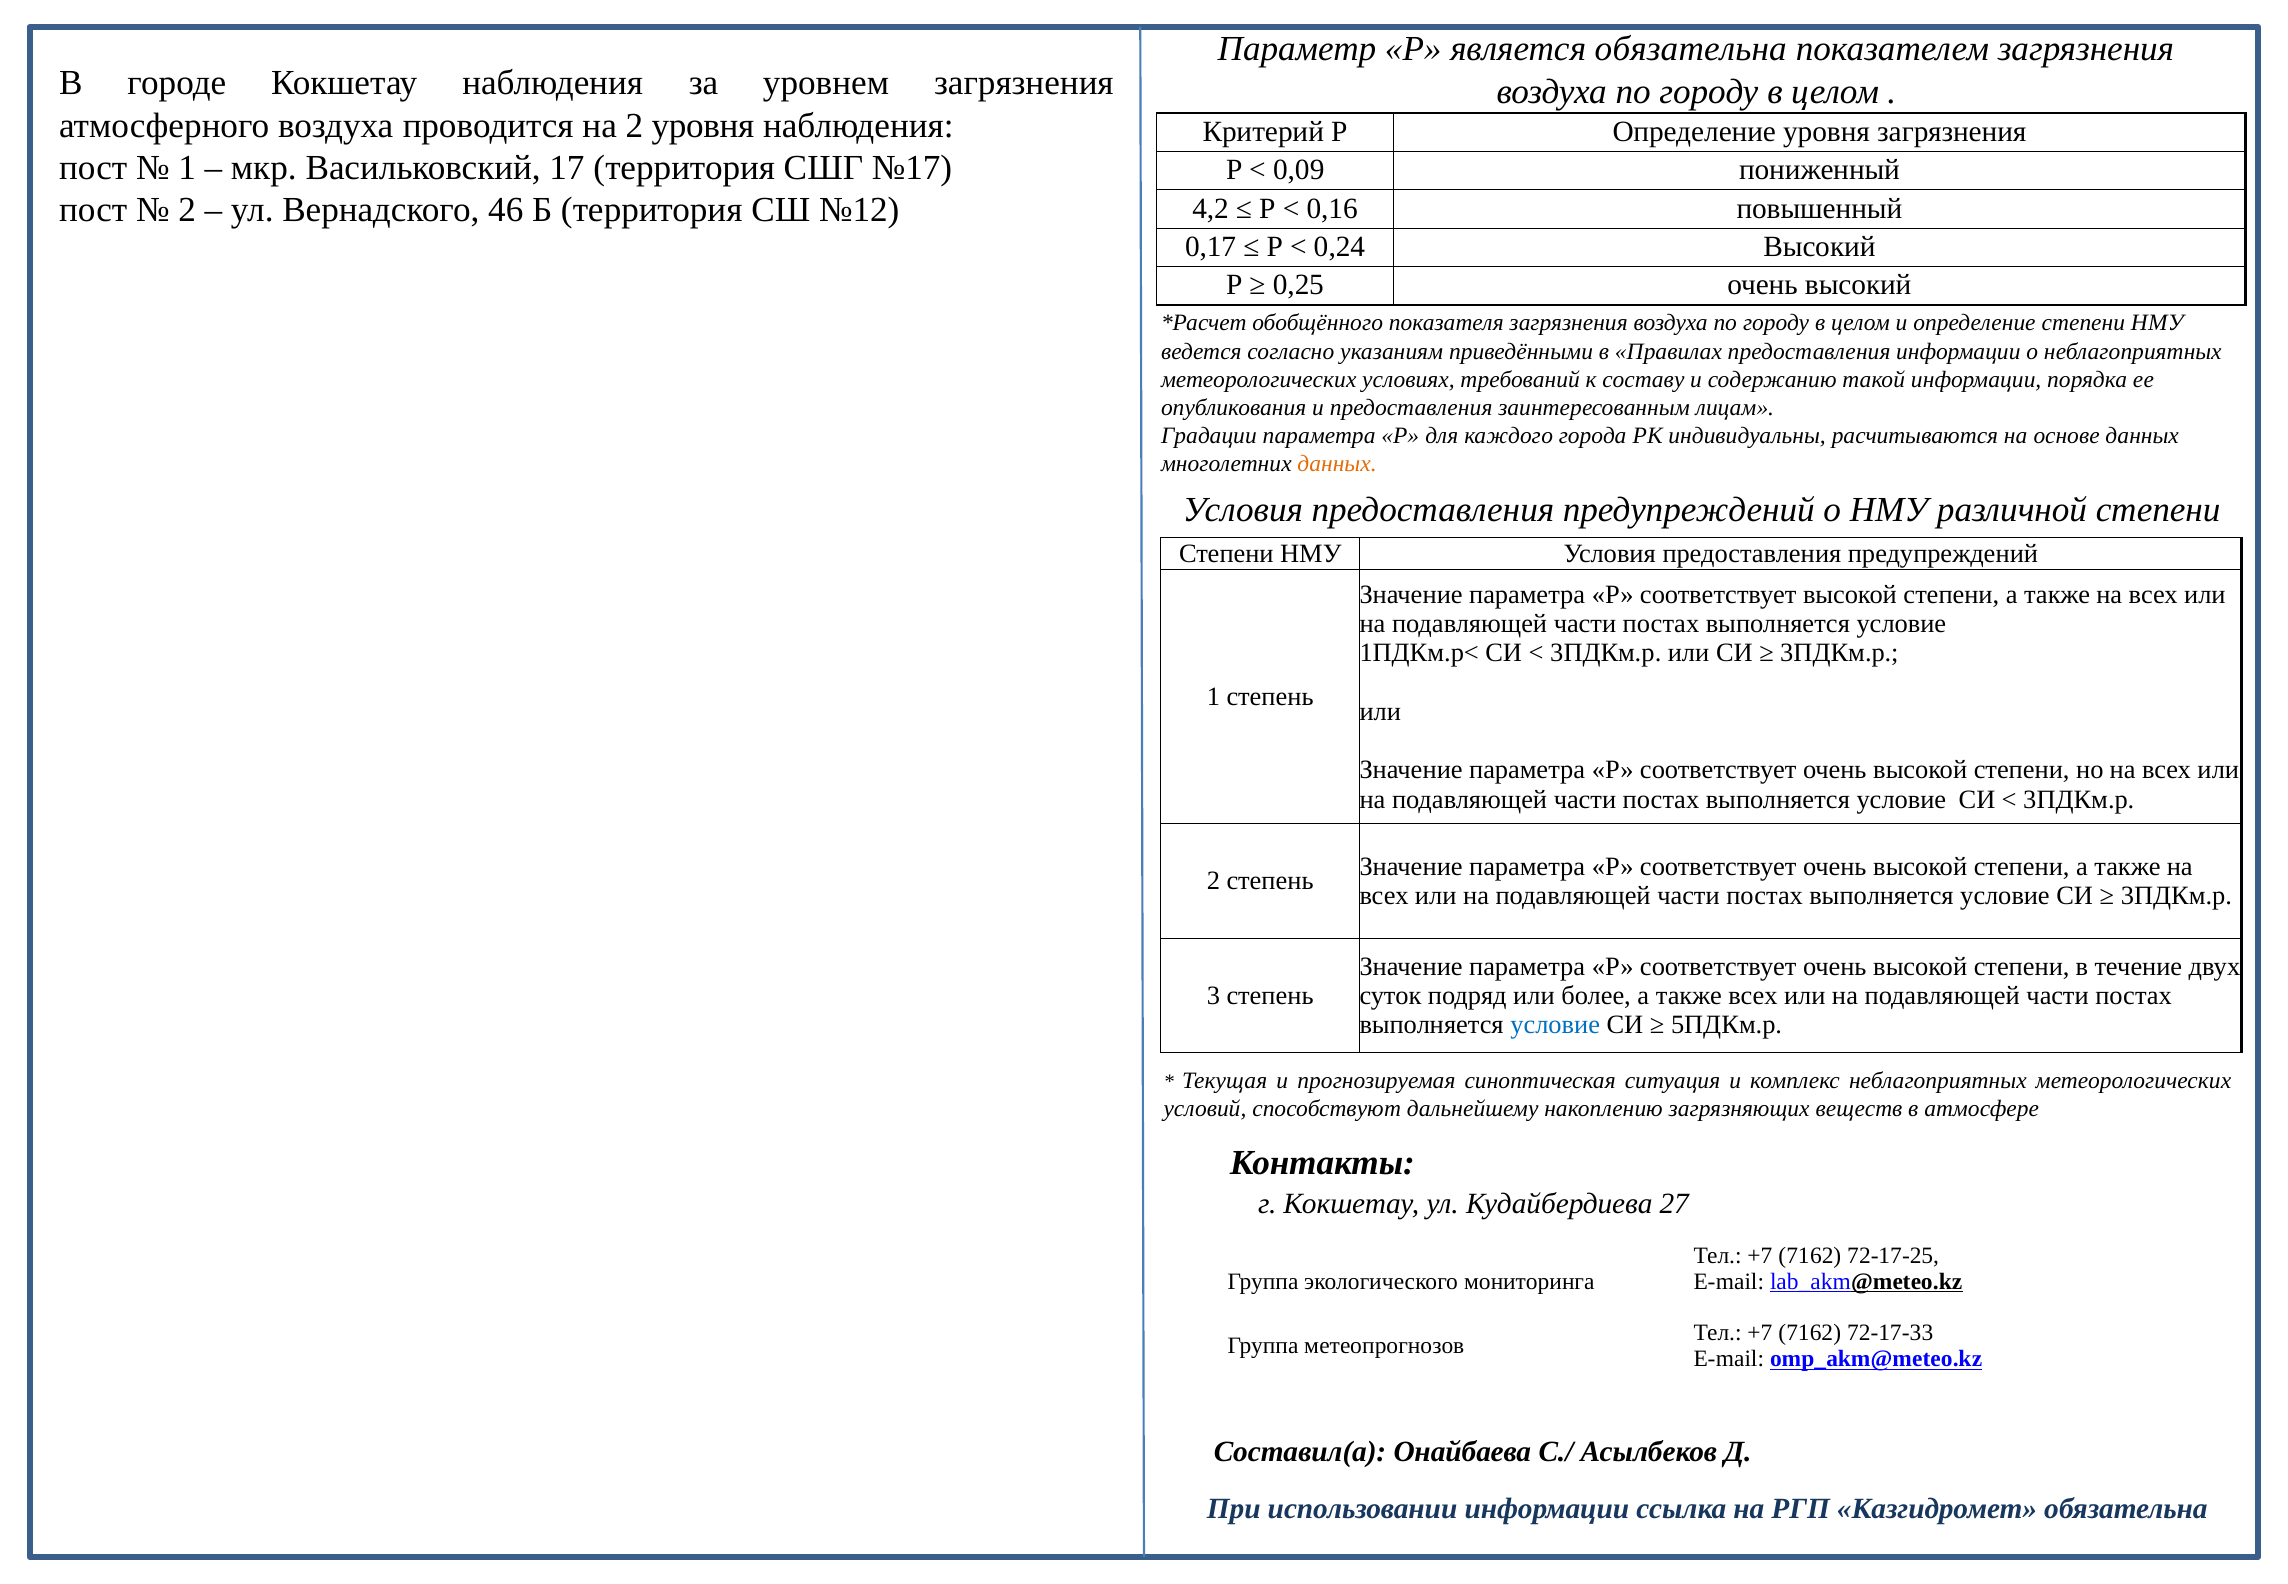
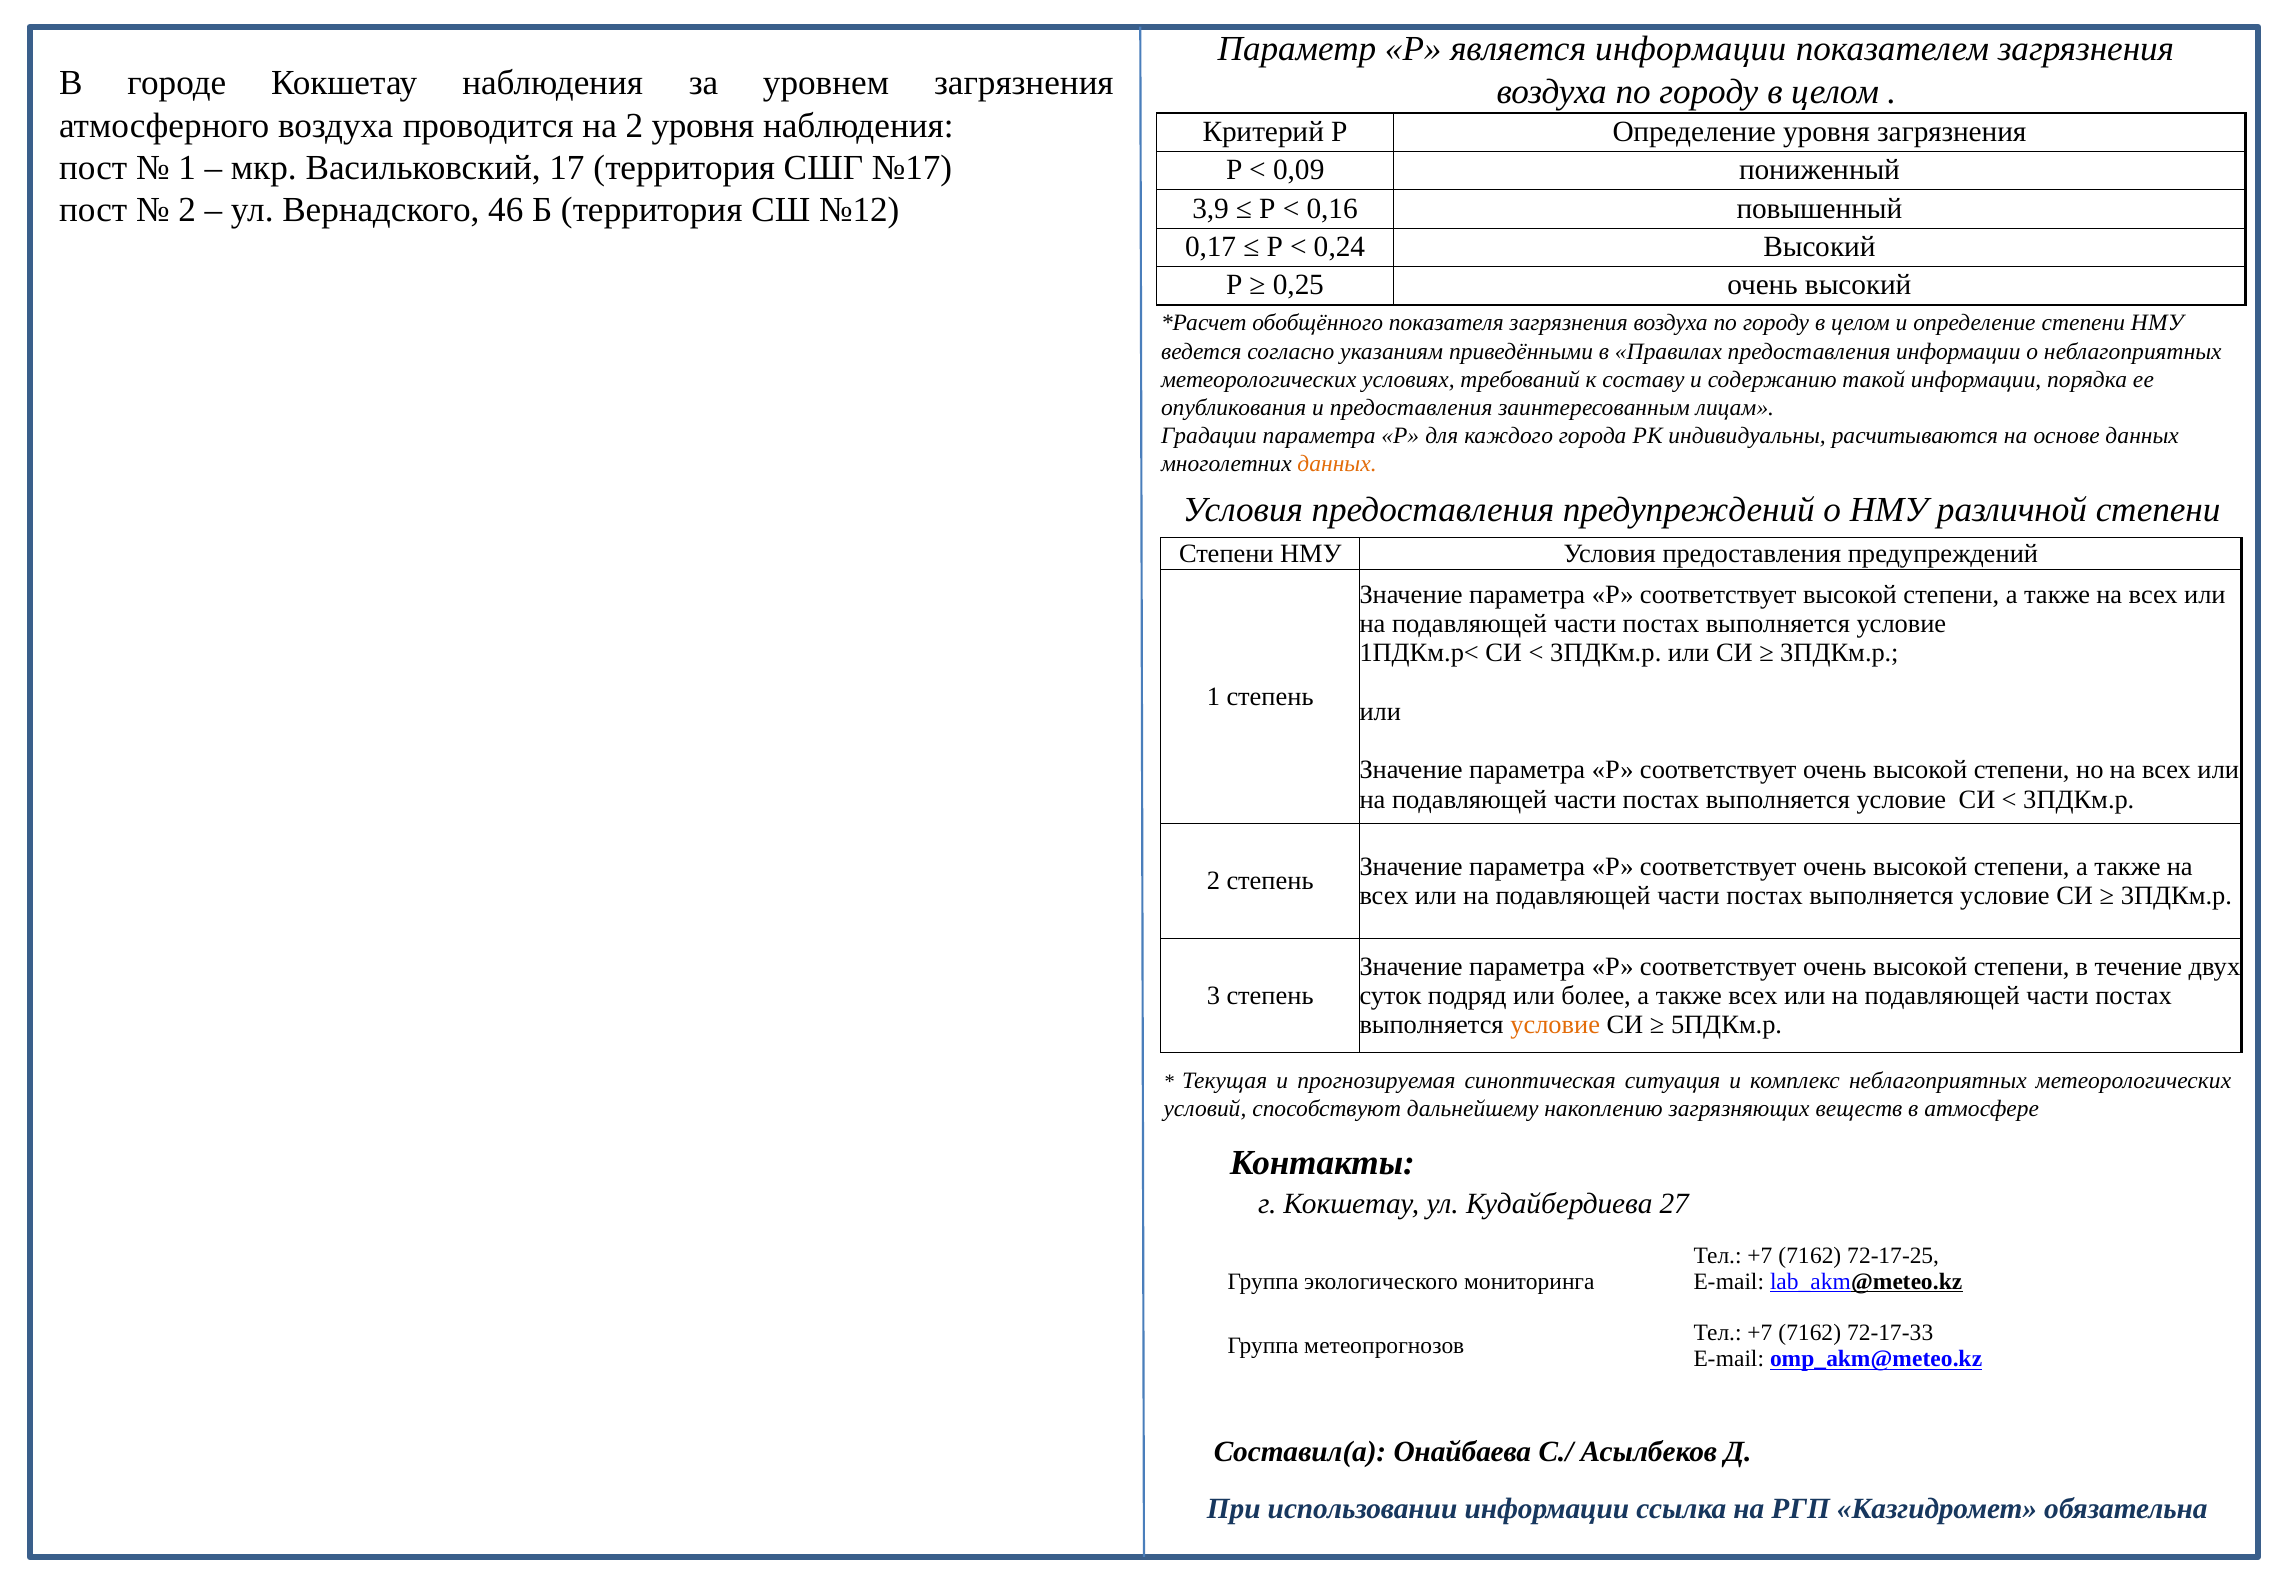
является обязательна: обязательна -> информации
4,2: 4,2 -> 3,9
условие at (1555, 1025) colour: blue -> orange
